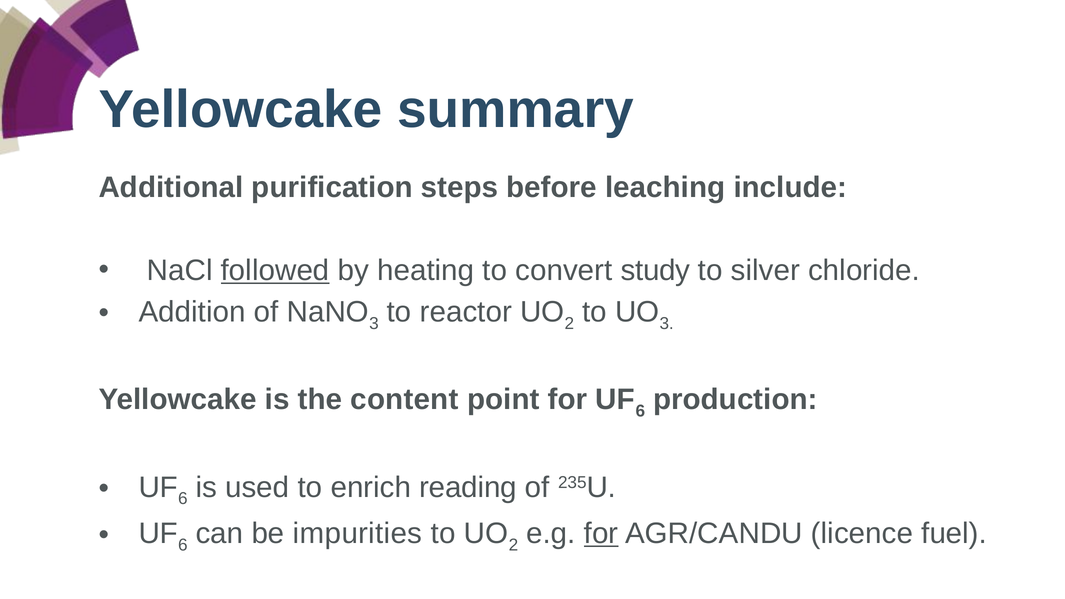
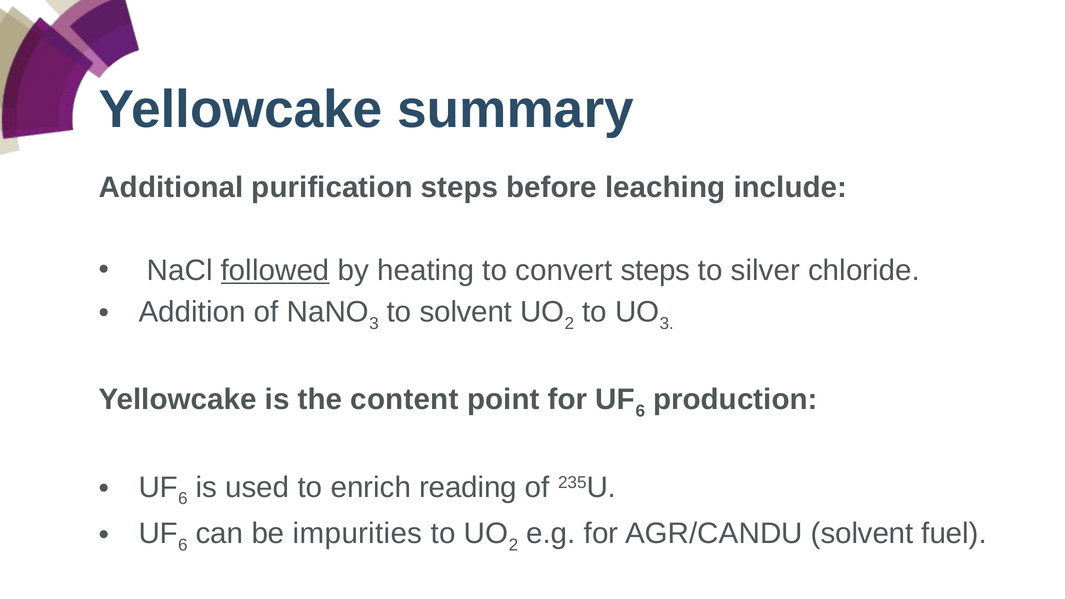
convert study: study -> steps
to reactor: reactor -> solvent
for at (601, 534) underline: present -> none
AGR/CANDU licence: licence -> solvent
